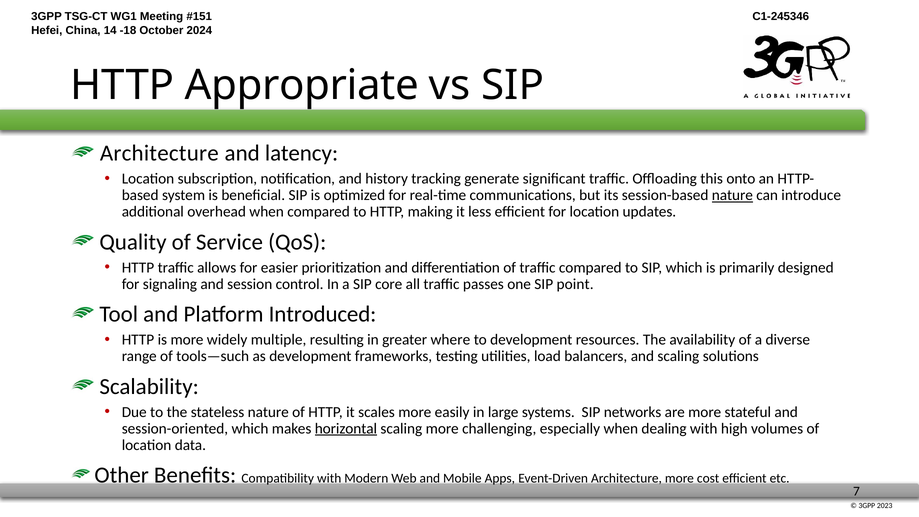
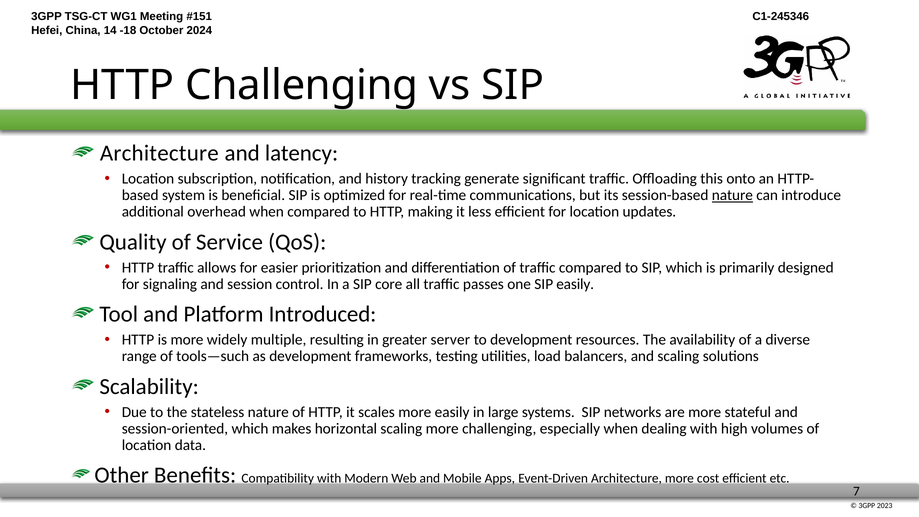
HTTP Appropriate: Appropriate -> Challenging
SIP point: point -> easily
where: where -> server
horizontal underline: present -> none
